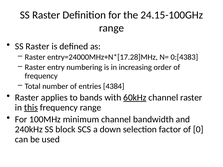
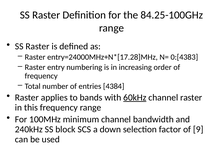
24.15-100GHz: 24.15-100GHz -> 84.25-100GHz
this underline: present -> none
0: 0 -> 9
